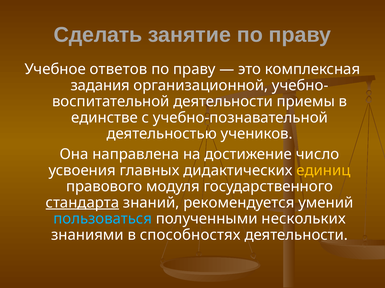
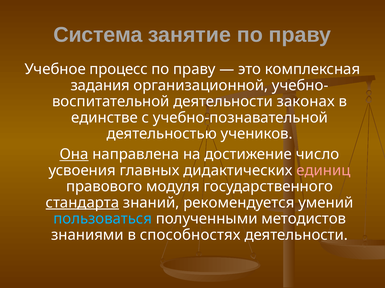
Сделать: Сделать -> Система
ответов: ответов -> процесс
приемы: приемы -> законах
Она underline: none -> present
единиц colour: yellow -> pink
нескольких: нескольких -> методистов
